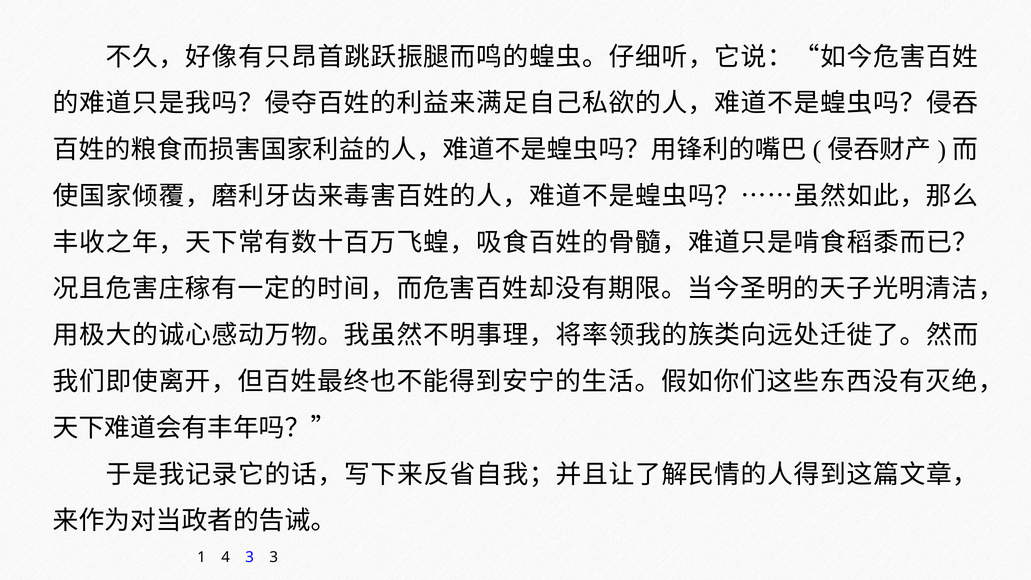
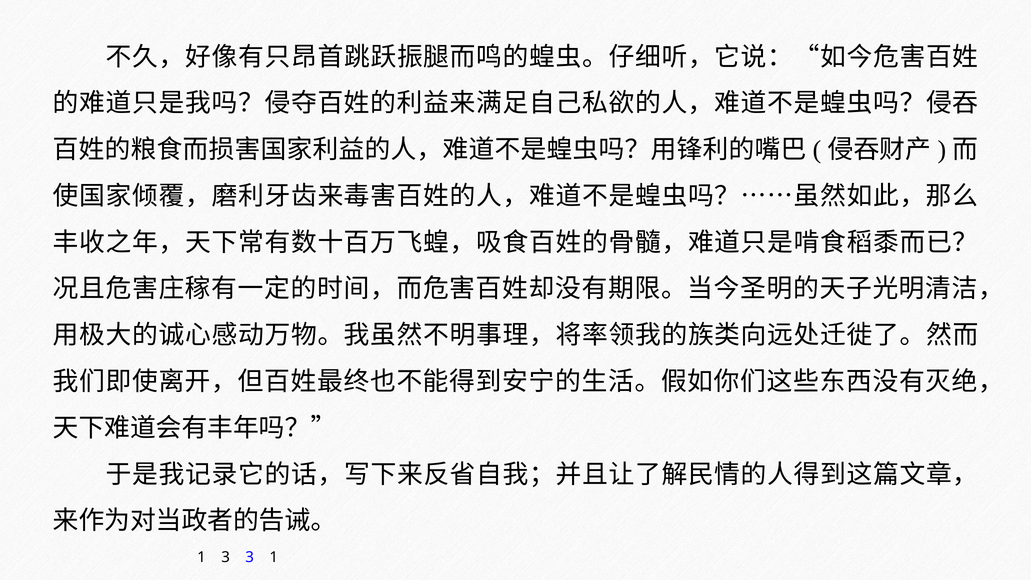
1 4: 4 -> 3
3 3: 3 -> 1
